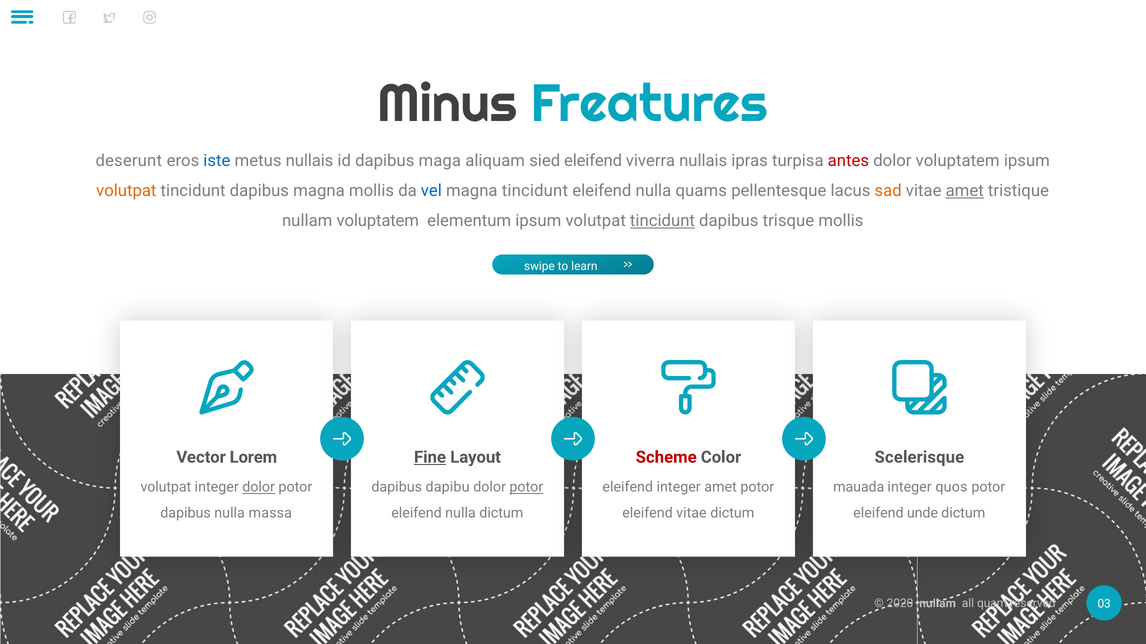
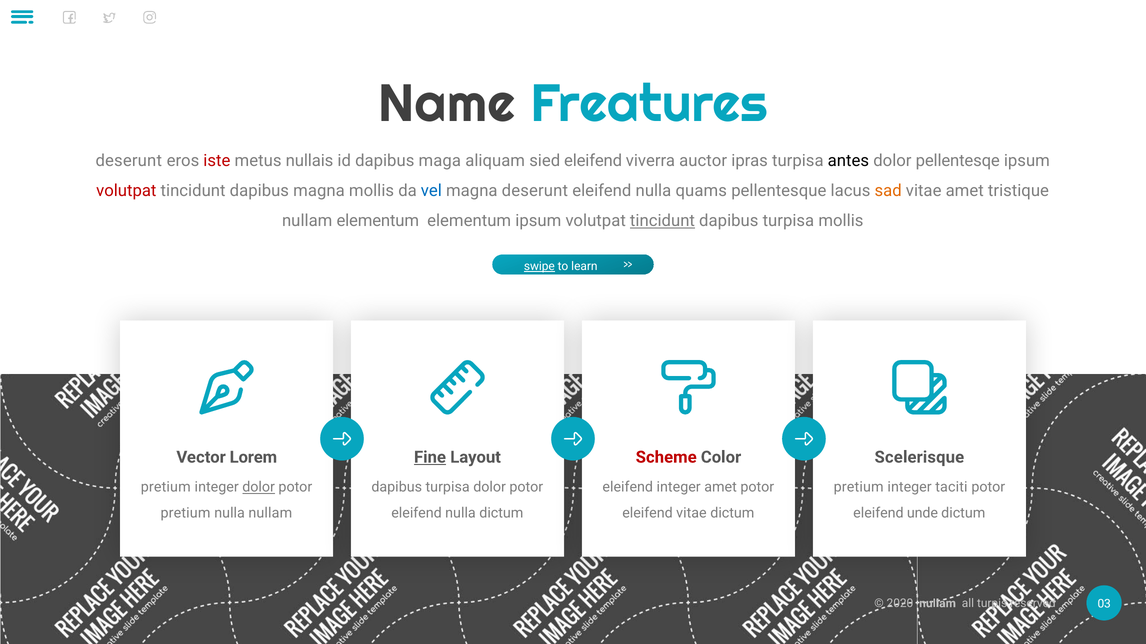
Minus: Minus -> Name
iste colour: blue -> red
viverra nullais: nullais -> auctor
antes colour: red -> black
dolor voluptatem: voluptatem -> pellentesqe
volutpat at (126, 191) colour: orange -> red
magna tincidunt: tincidunt -> deserunt
amet at (965, 191) underline: present -> none
nullam voluptatem: voluptatem -> elementum
trisque at (788, 221): trisque -> turpisa
swipe underline: none -> present
volutpat at (166, 488): volutpat -> pretium
dapibu at (448, 488): dapibu -> turpisa
potor at (526, 488) underline: present -> none
mauada at (859, 488): mauada -> pretium
quos: quos -> taciti
dapibus at (186, 513): dapibus -> pretium
nulla massa: massa -> nullam
quam: quam -> turpis
